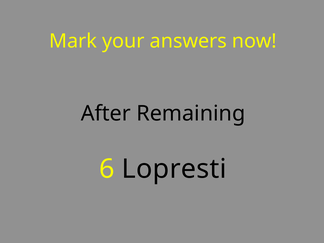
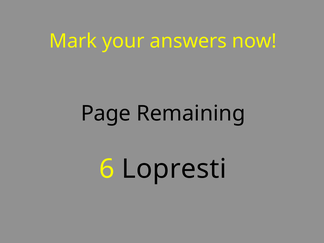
After: After -> Page
